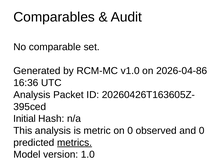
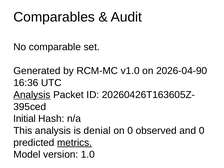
2026-04-86: 2026-04-86 -> 2026-04-90
Analysis at (32, 95) underline: none -> present
metric: metric -> denial
